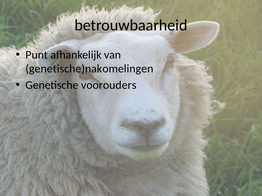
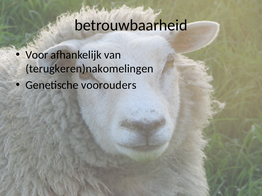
Punt: Punt -> Voor
genetische)nakomelingen: genetische)nakomelingen -> terugkeren)nakomelingen
